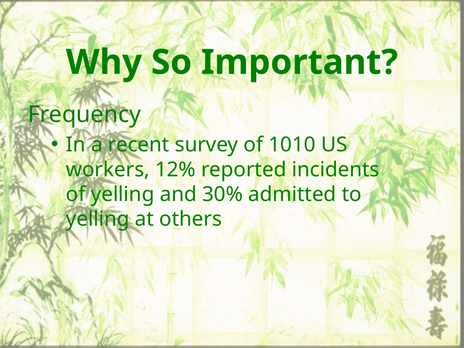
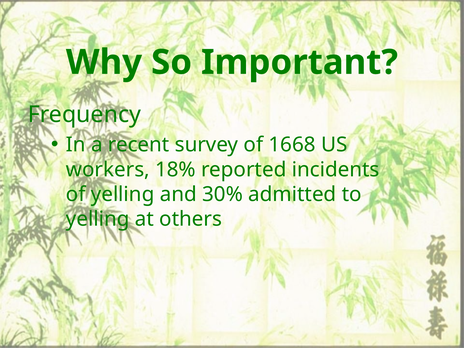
1010: 1010 -> 1668
12%: 12% -> 18%
